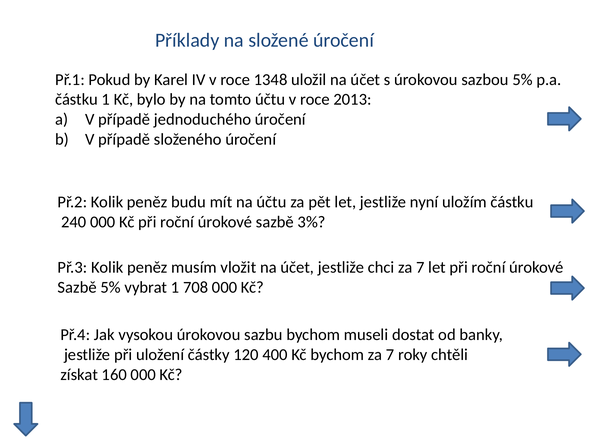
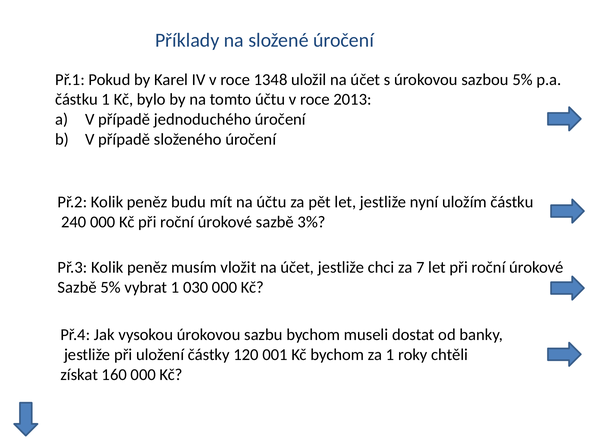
708: 708 -> 030
400: 400 -> 001
bychom za 7: 7 -> 1
